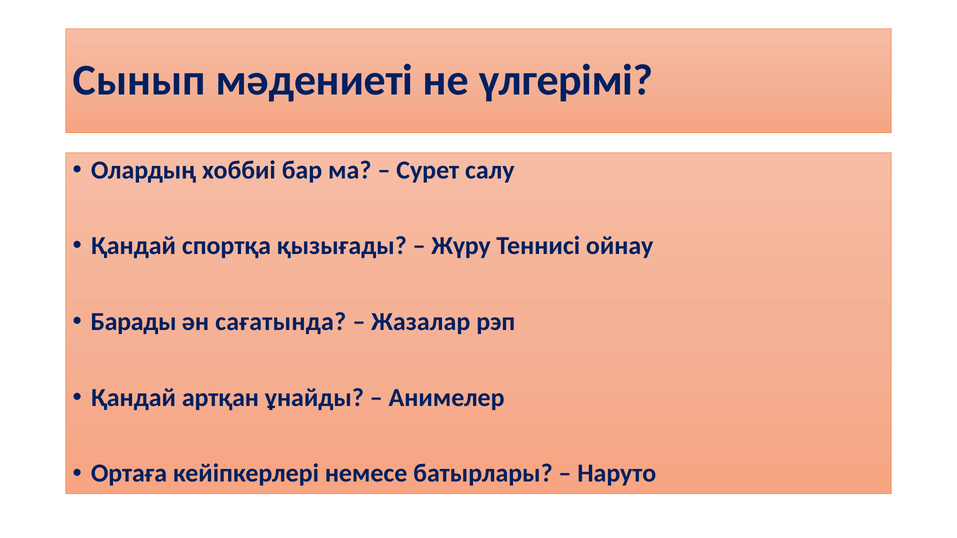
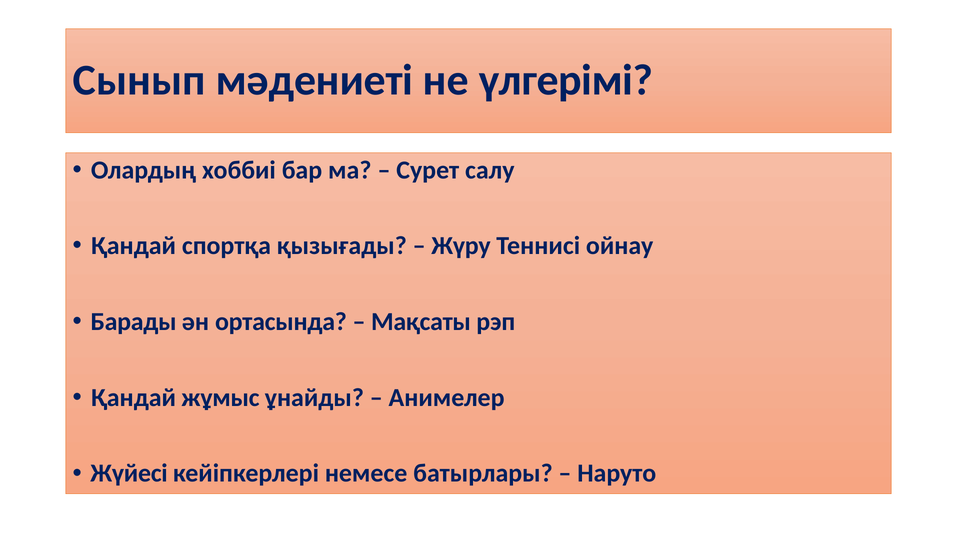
сағатында: сағатында -> ортасында
Жазалар: Жазалар -> Мақсаты
артқан: артқан -> жұмыс
Ортаға: Ортаға -> Жүйесі
